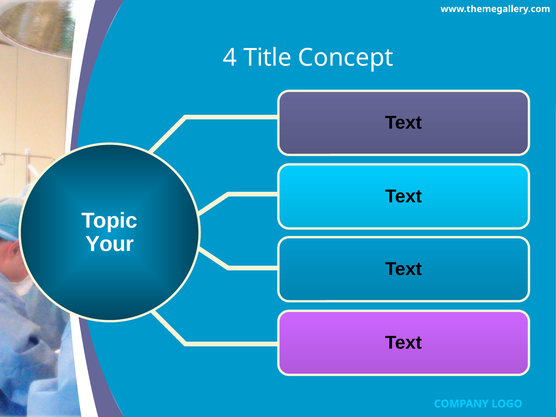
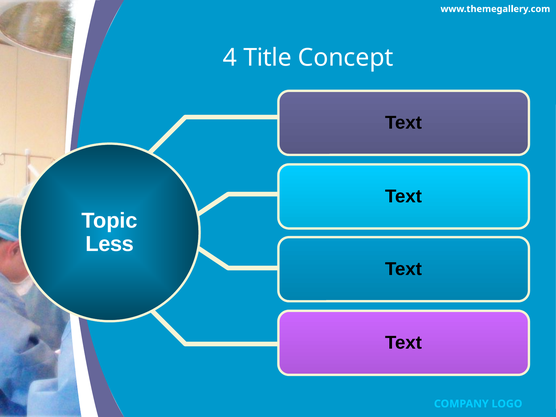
Your: Your -> Less
